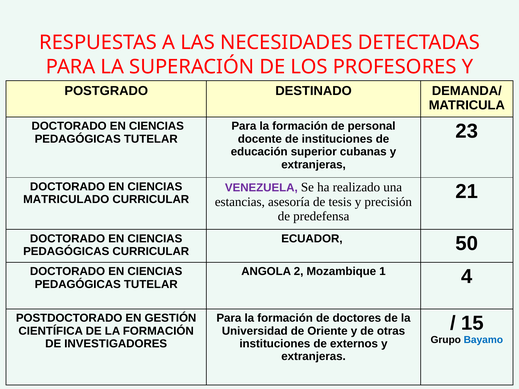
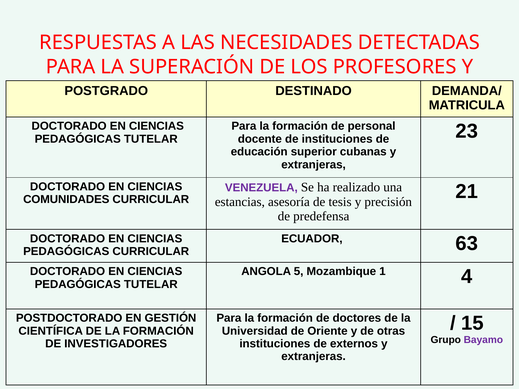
MATRICULADO: MATRICULADO -> COMUNIDADES
50: 50 -> 63
2: 2 -> 5
Bayamo colour: blue -> purple
